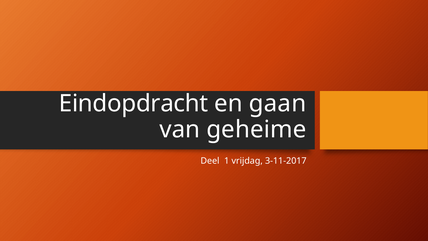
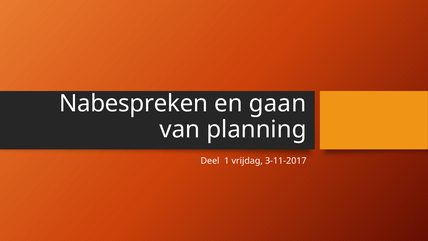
Eindopdracht: Eindopdracht -> Nabespreken
geheime: geheime -> planning
